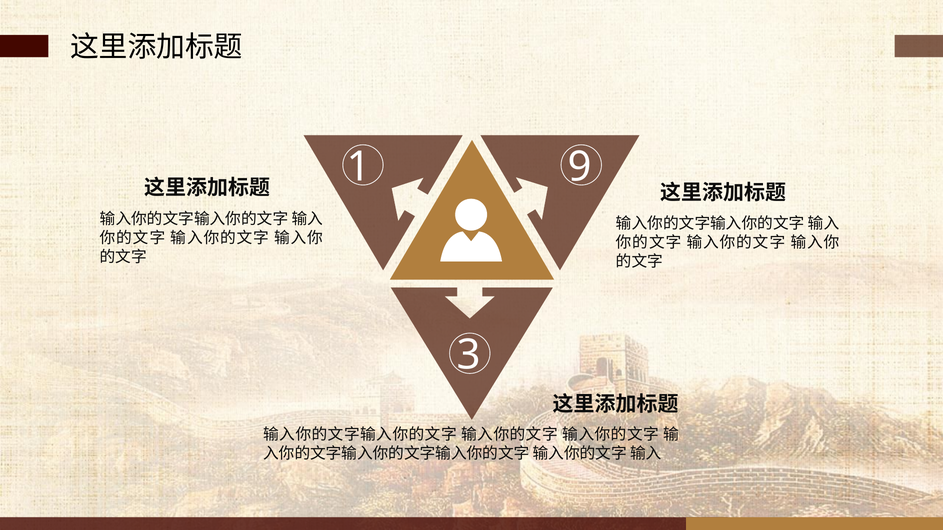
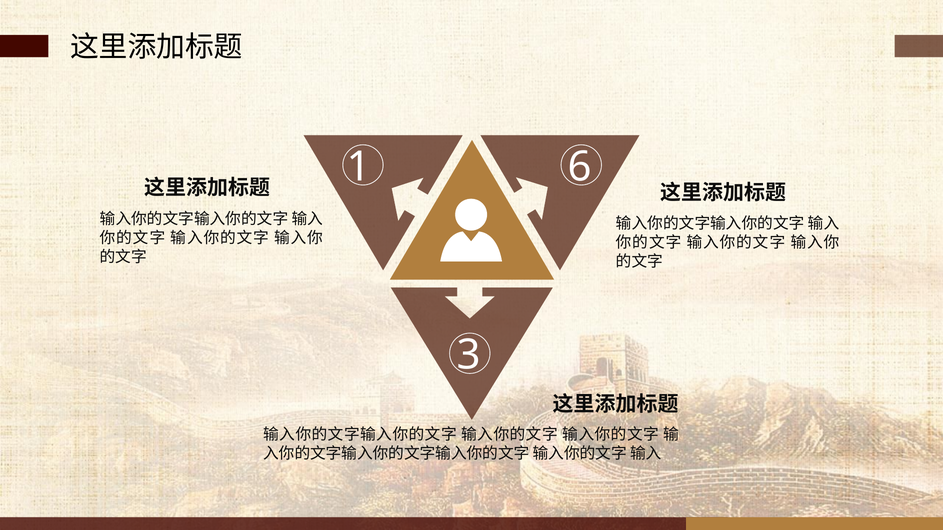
9: 9 -> 6
